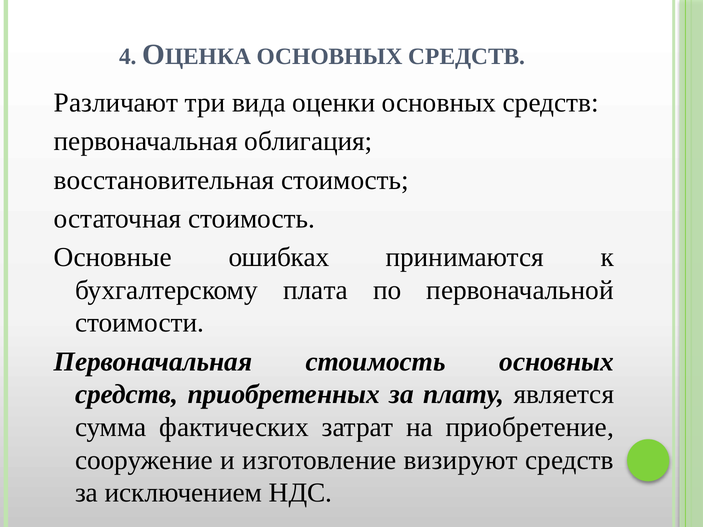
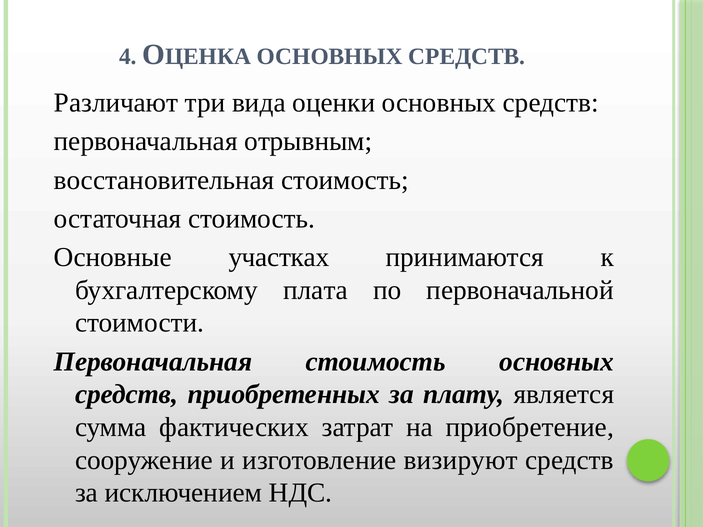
облигация: облигация -> отрывным
ошибках: ошибках -> участках
